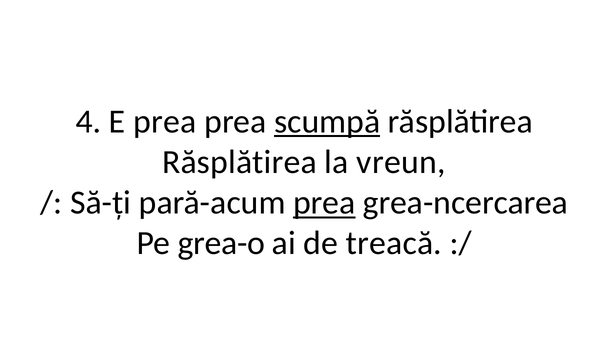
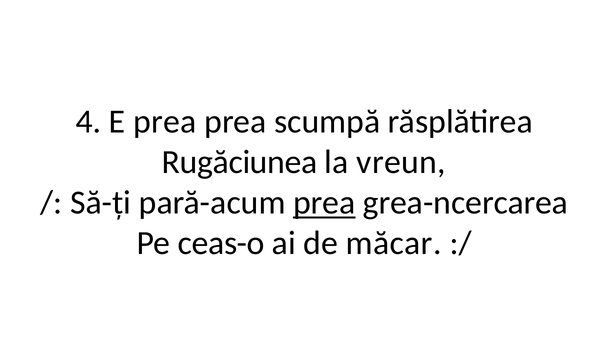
scumpă underline: present -> none
Răsplătirea at (239, 162): Răsplătirea -> Rugăciunea
grea-o: grea-o -> ceas-o
treacă: treacă -> măcar
